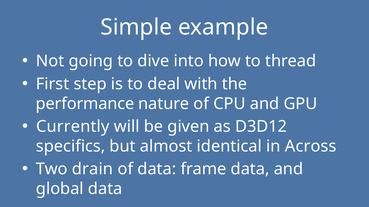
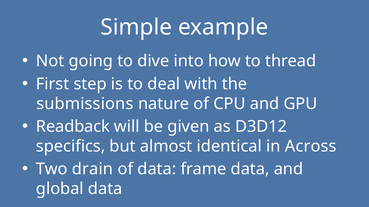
performance: performance -> submissions
Currently: Currently -> Readback
